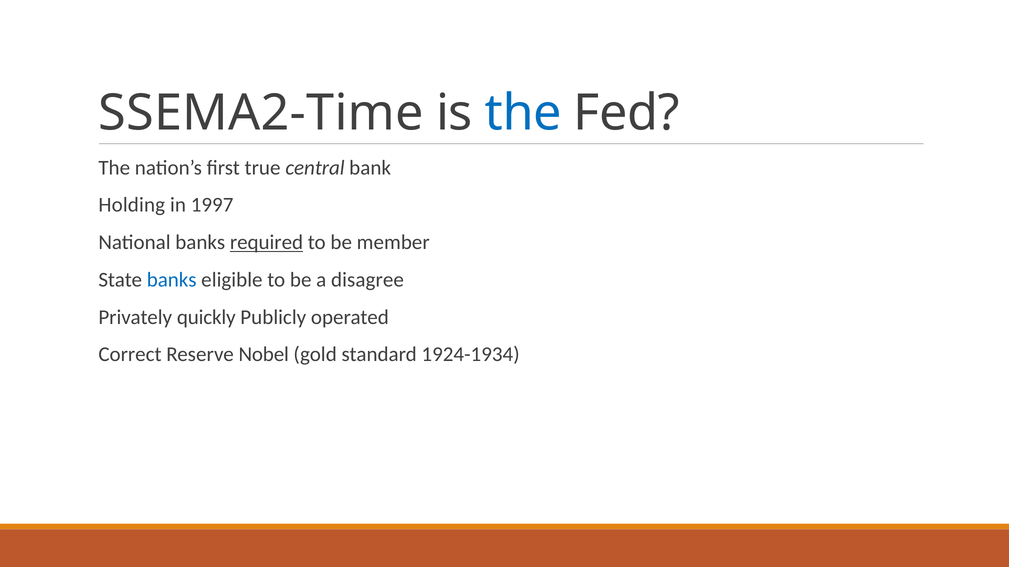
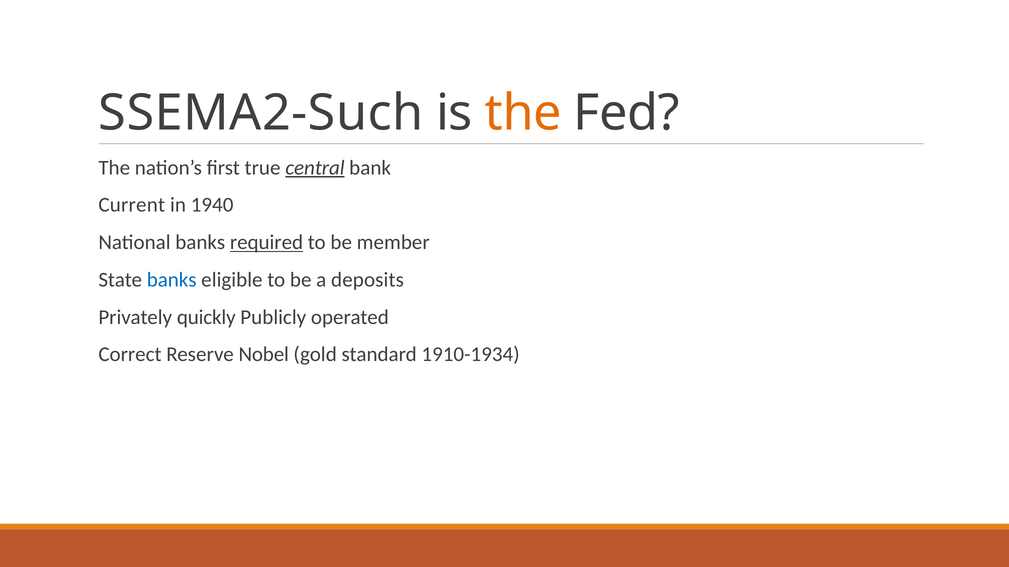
SSEMA2-Time: SSEMA2-Time -> SSEMA2-Such
the at (523, 113) colour: blue -> orange
central underline: none -> present
Holding: Holding -> Current
1997: 1997 -> 1940
disagree: disagree -> deposits
1924-1934: 1924-1934 -> 1910-1934
